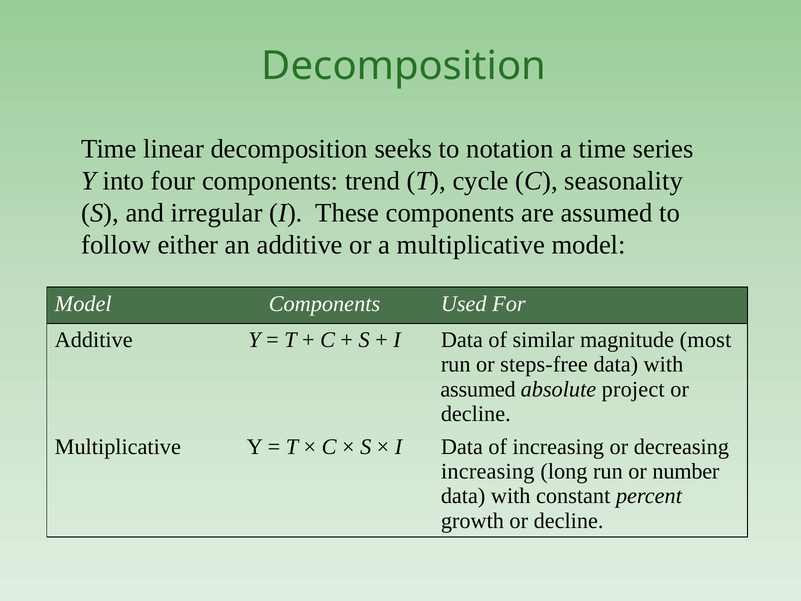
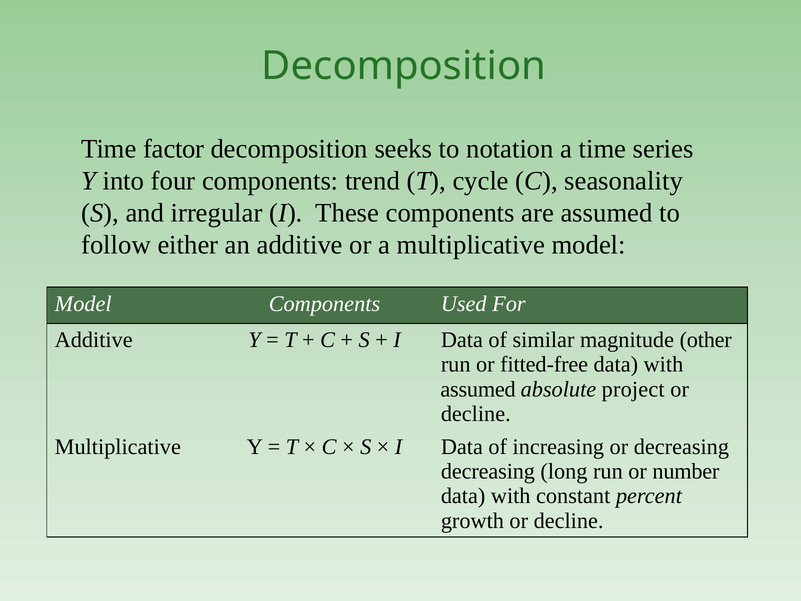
linear: linear -> factor
most: most -> other
steps-free: steps-free -> fitted-free
increasing at (488, 471): increasing -> decreasing
